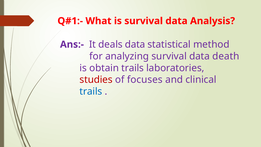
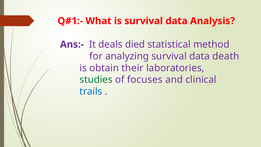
deals data: data -> died
obtain trails: trails -> their
studies colour: red -> green
